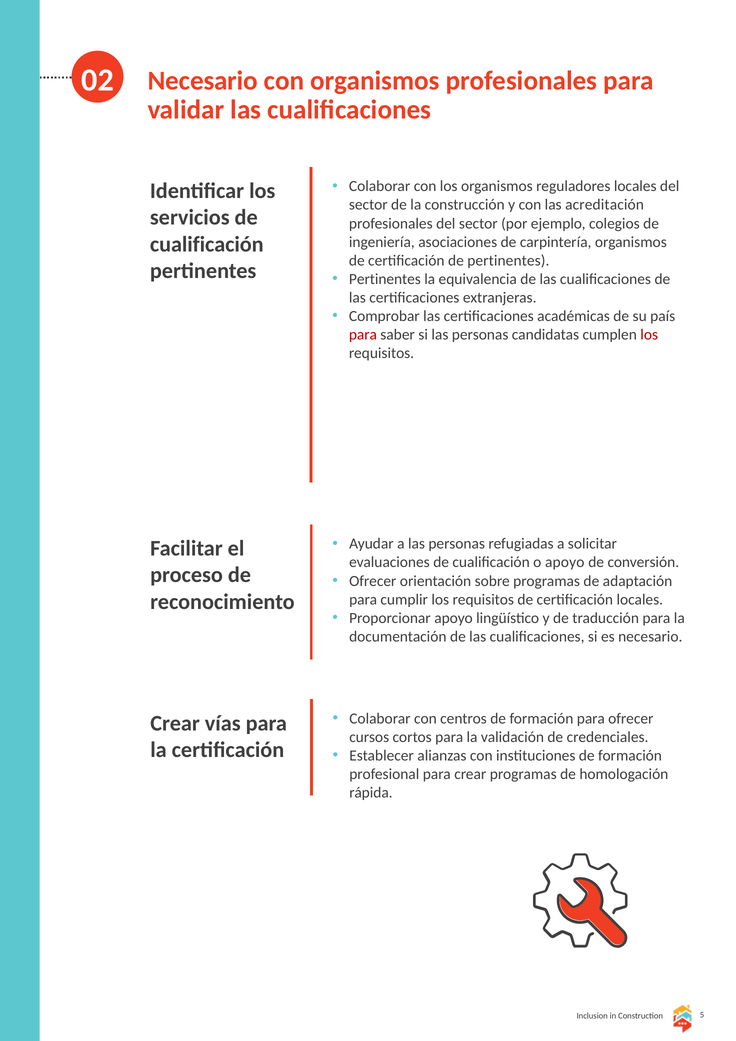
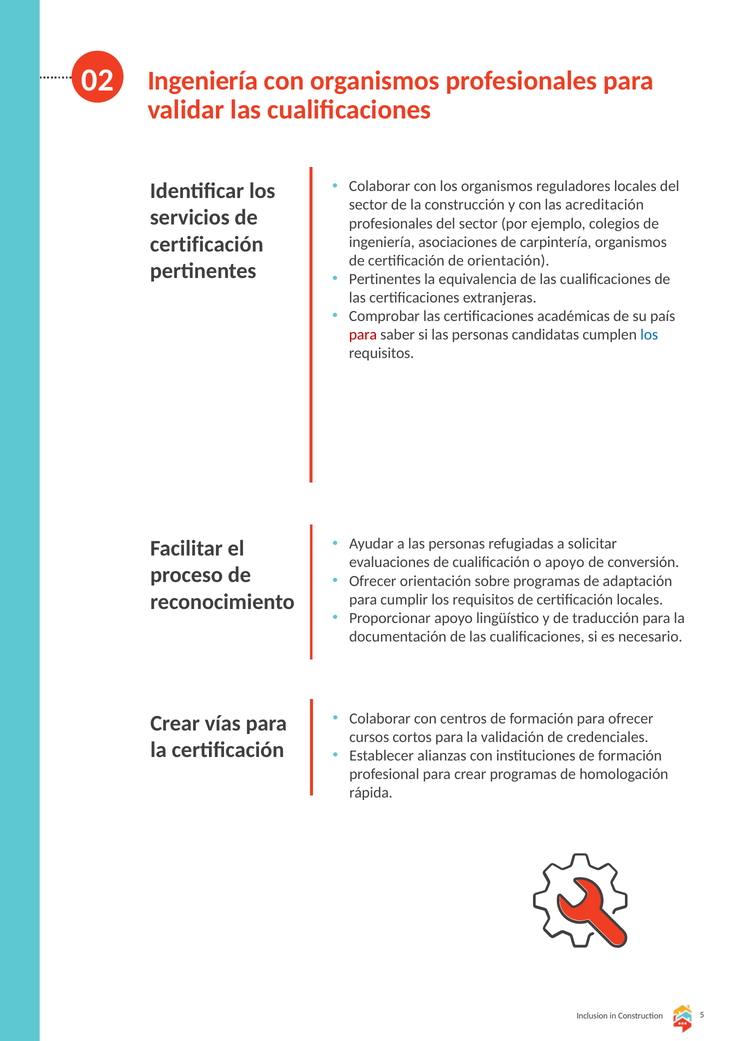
Necesario at (203, 81): Necesario -> Ingeniería
cualificación at (207, 244): cualificación -> certificación
de pertinentes: pertinentes -> orientación
los at (649, 335) colour: red -> blue
